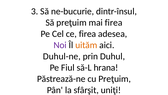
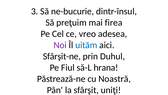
ce firea: firea -> vreo
uităm colour: orange -> blue
Duhul-ne: Duhul-ne -> Sfârşit-ne
cu Preţuim: Preţuim -> Noastră
